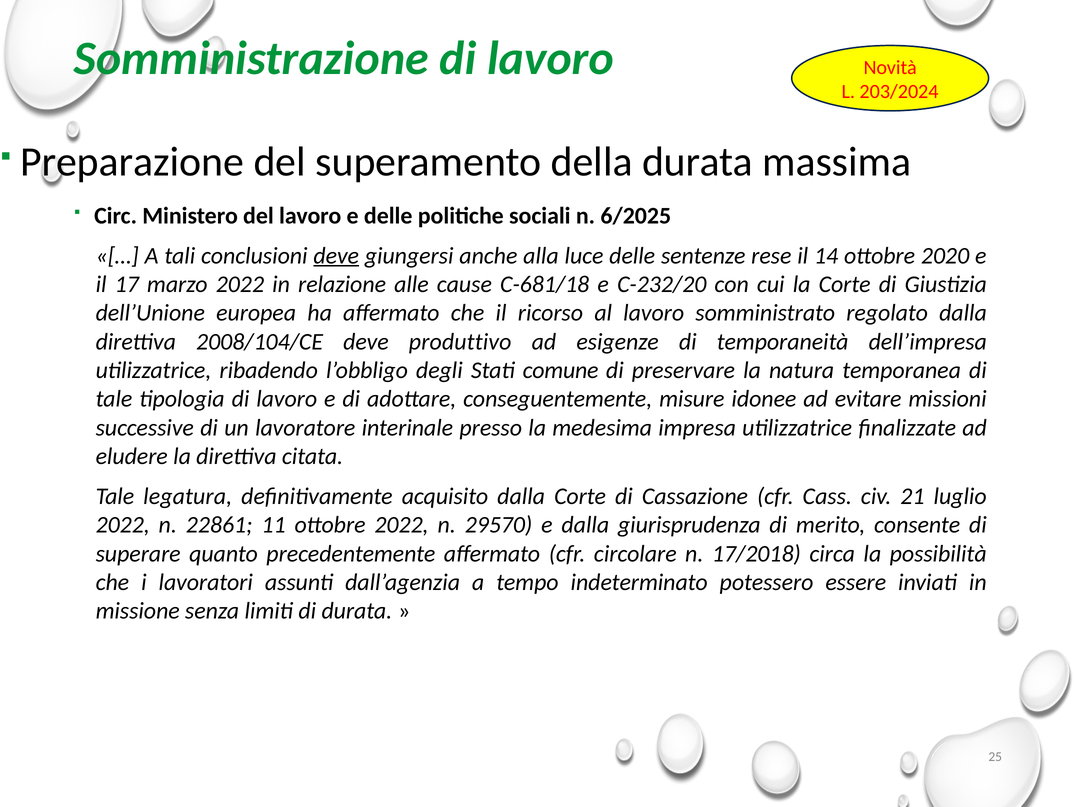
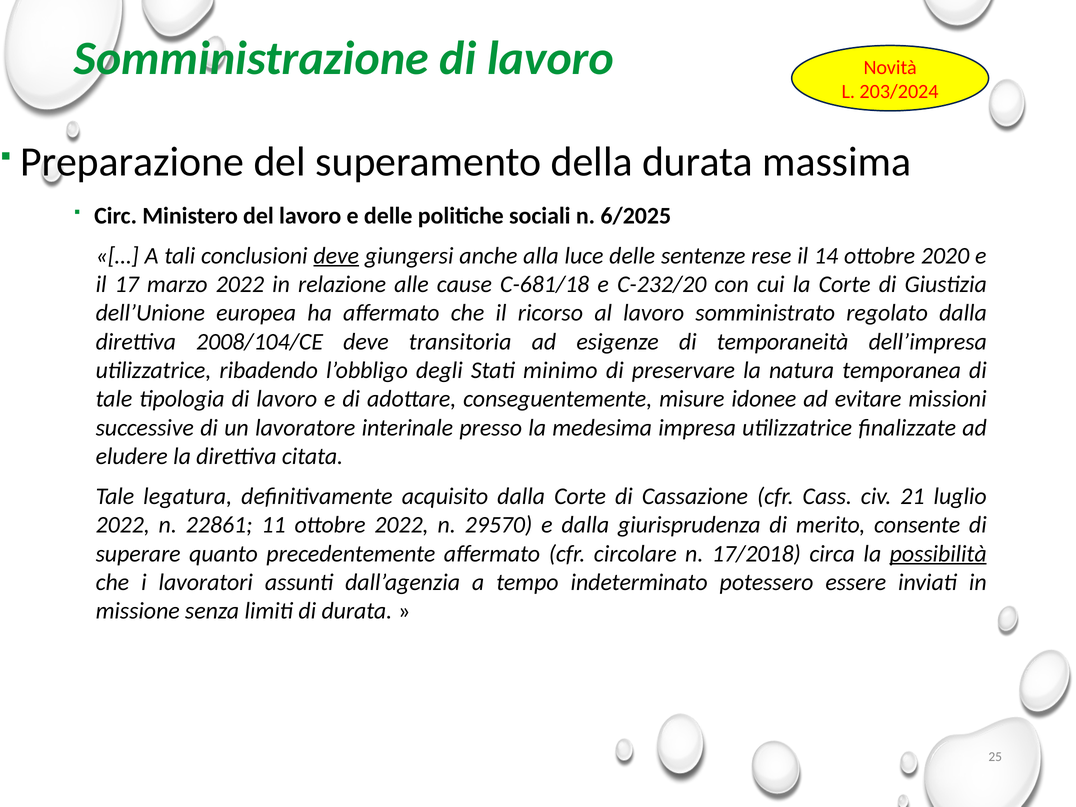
produttivo: produttivo -> transitoria
comune: comune -> minimo
possibilità underline: none -> present
